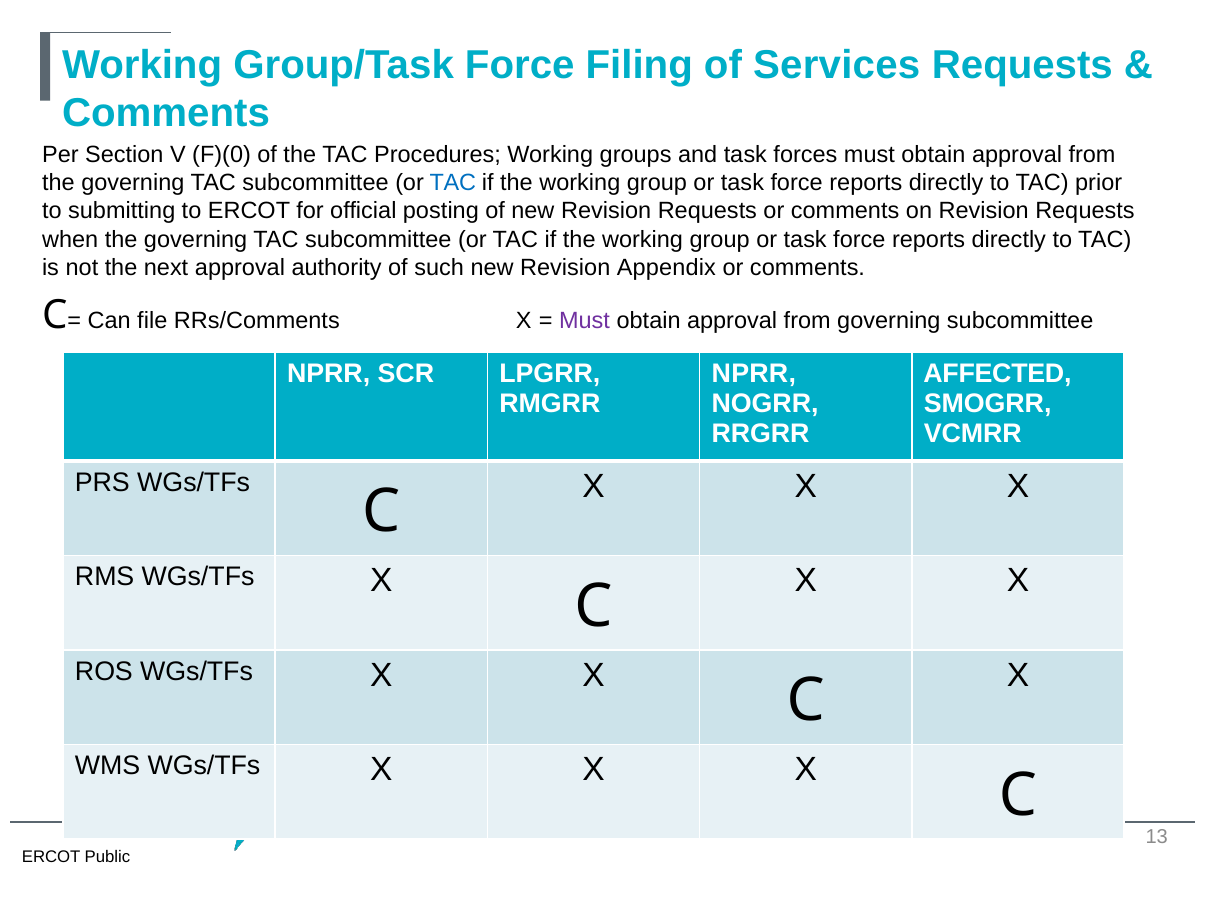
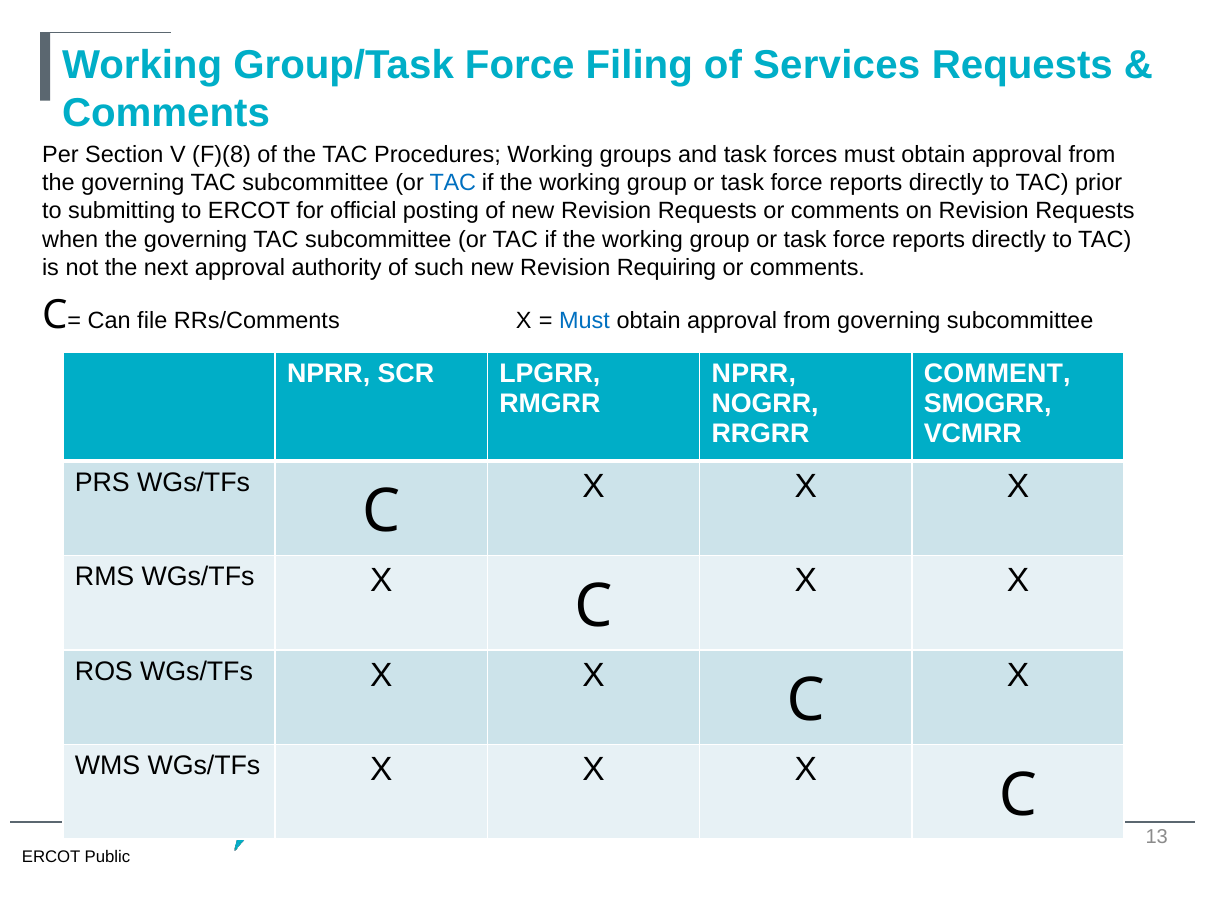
F)(0: F)(0 -> F)(8
Appendix: Appendix -> Requiring
Must at (585, 320) colour: purple -> blue
AFFECTED: AFFECTED -> COMMENT
